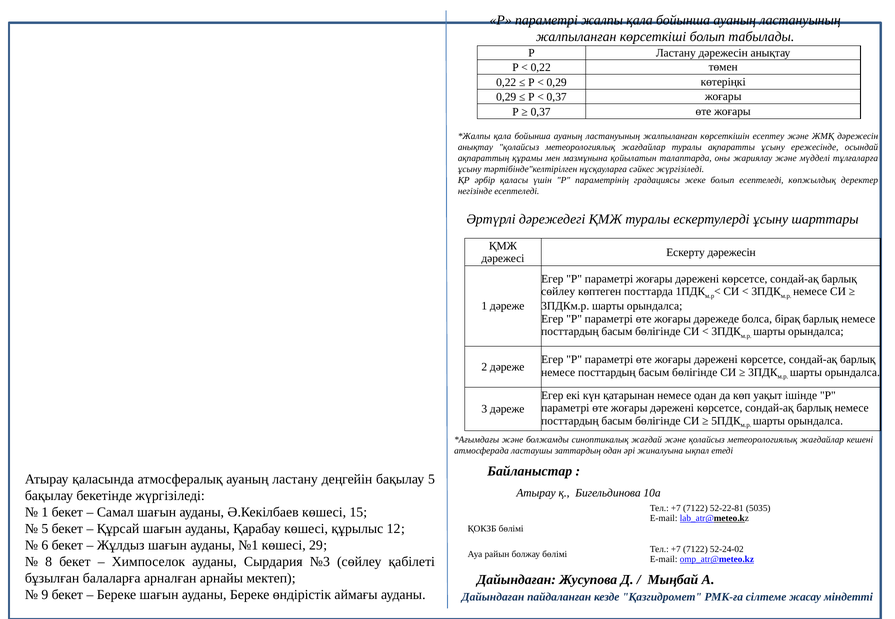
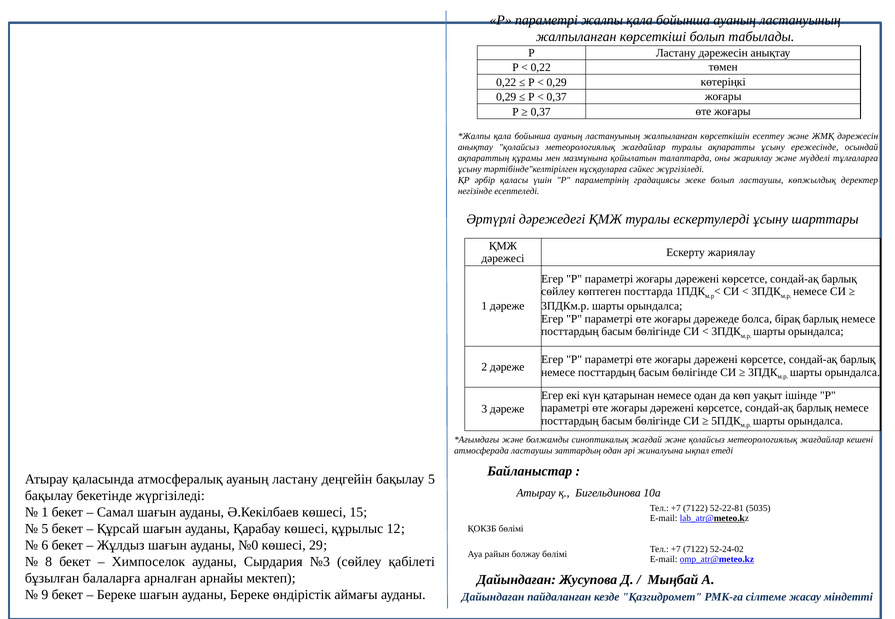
болып есептеледі: есептеледі -> ластаушы
Ескерту дәрежесін: дәрежесін -> жариялау
№1: №1 -> №0
